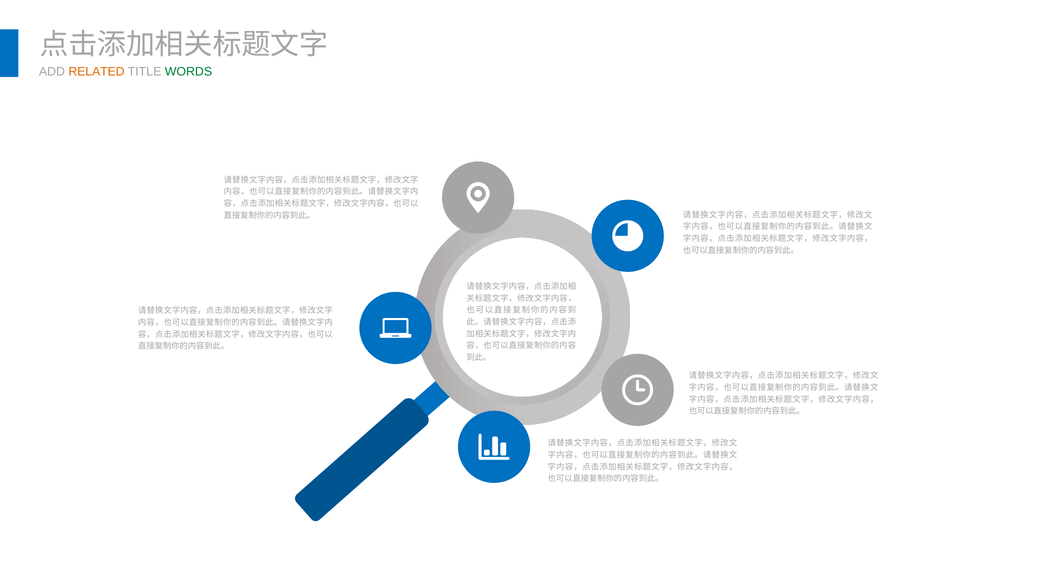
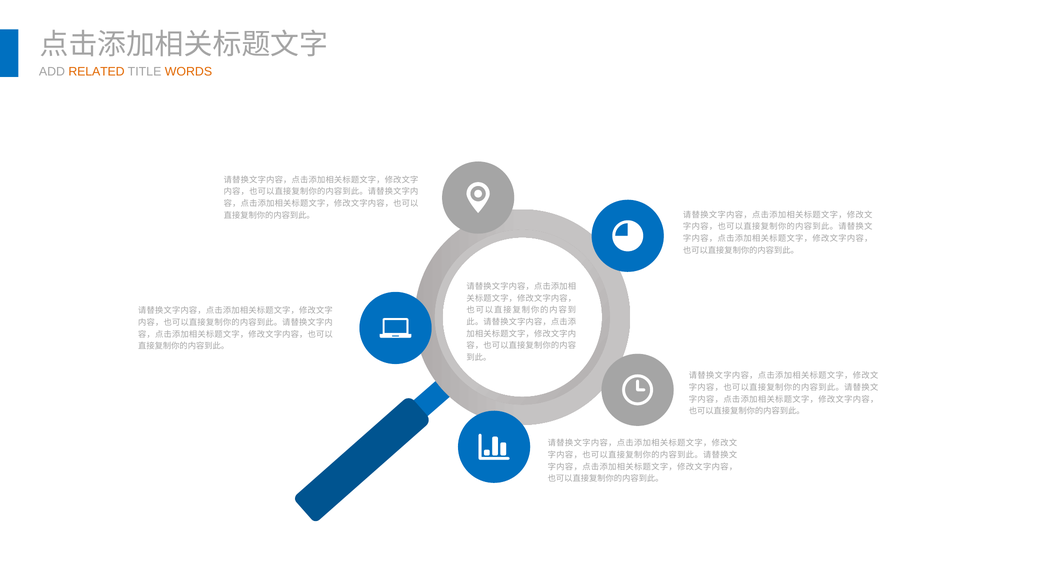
WORDS colour: green -> orange
